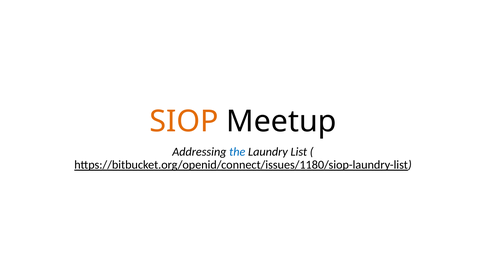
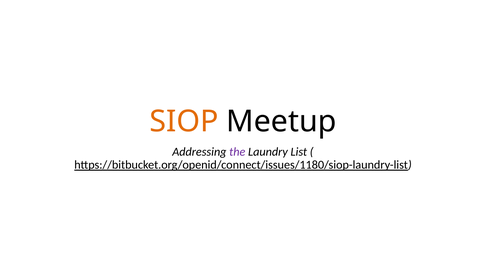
the colour: blue -> purple
